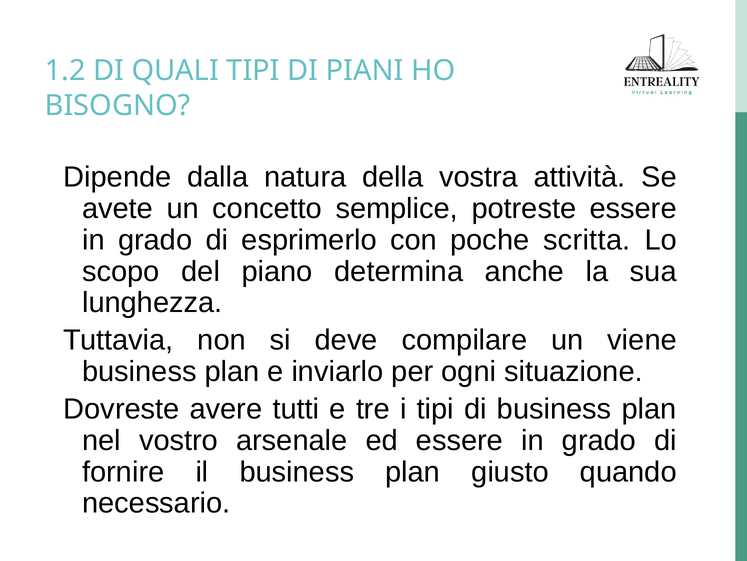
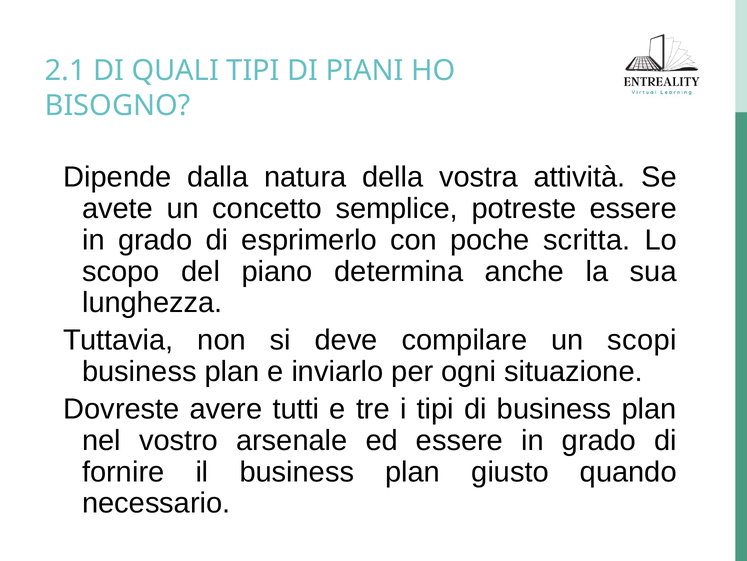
1.2: 1.2 -> 2.1
viene: viene -> scopi
